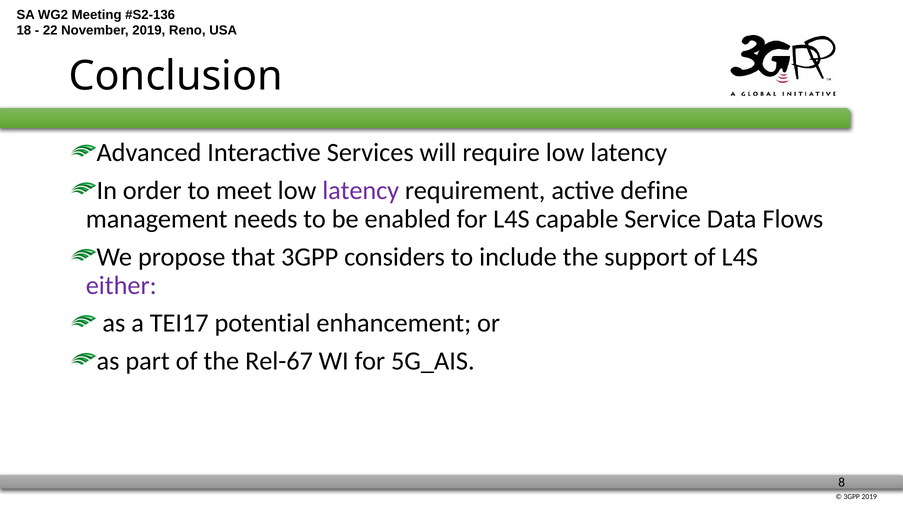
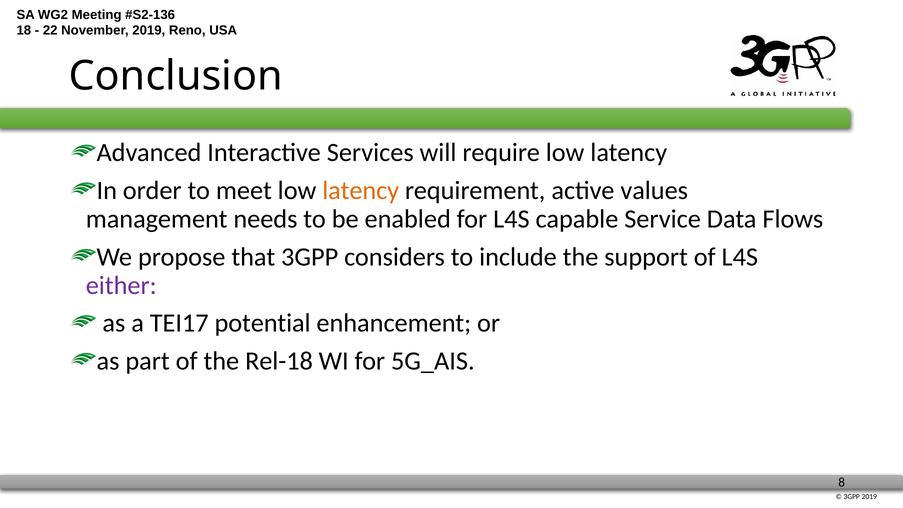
latency at (361, 191) colour: purple -> orange
define: define -> values
Rel-67: Rel-67 -> Rel-18
